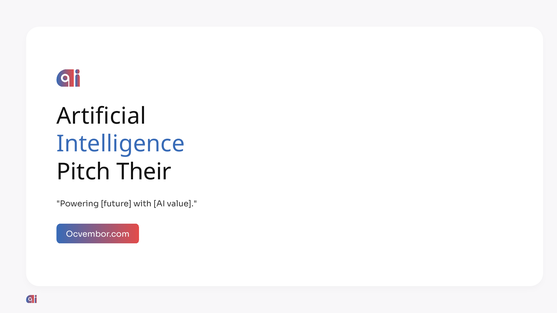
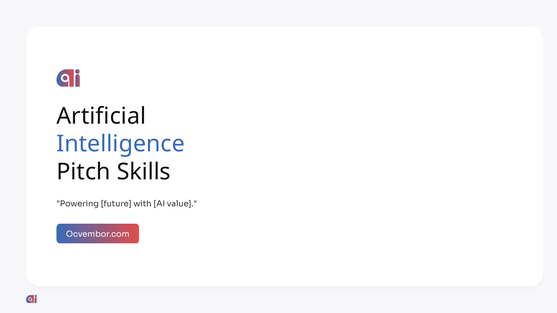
Their: Their -> Skills
